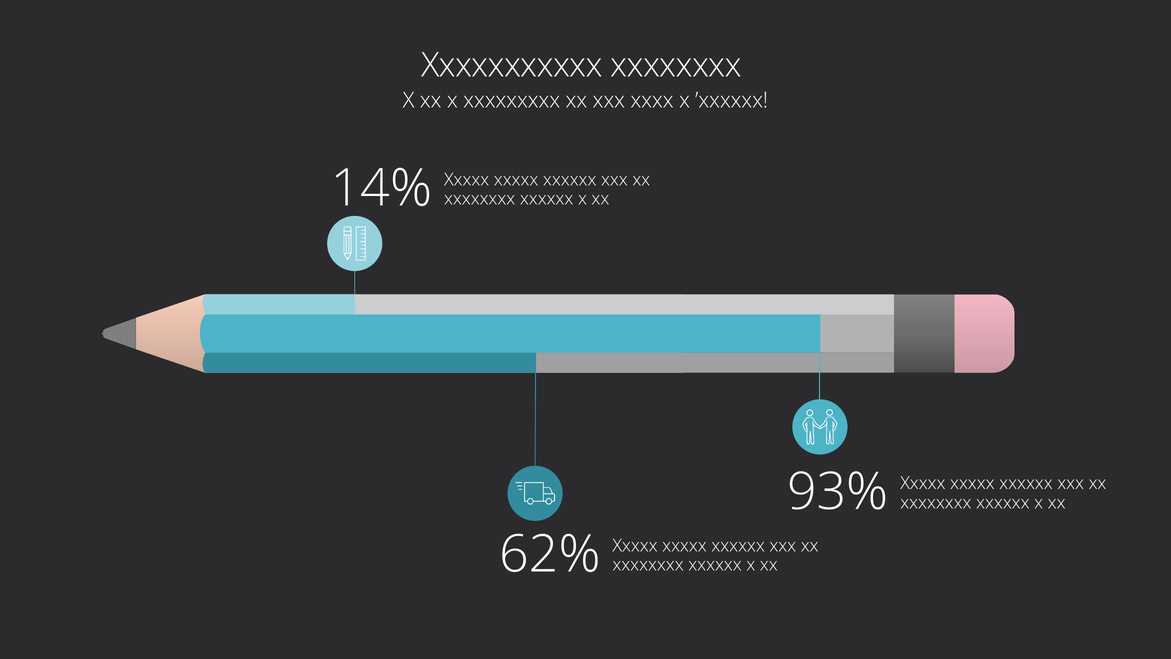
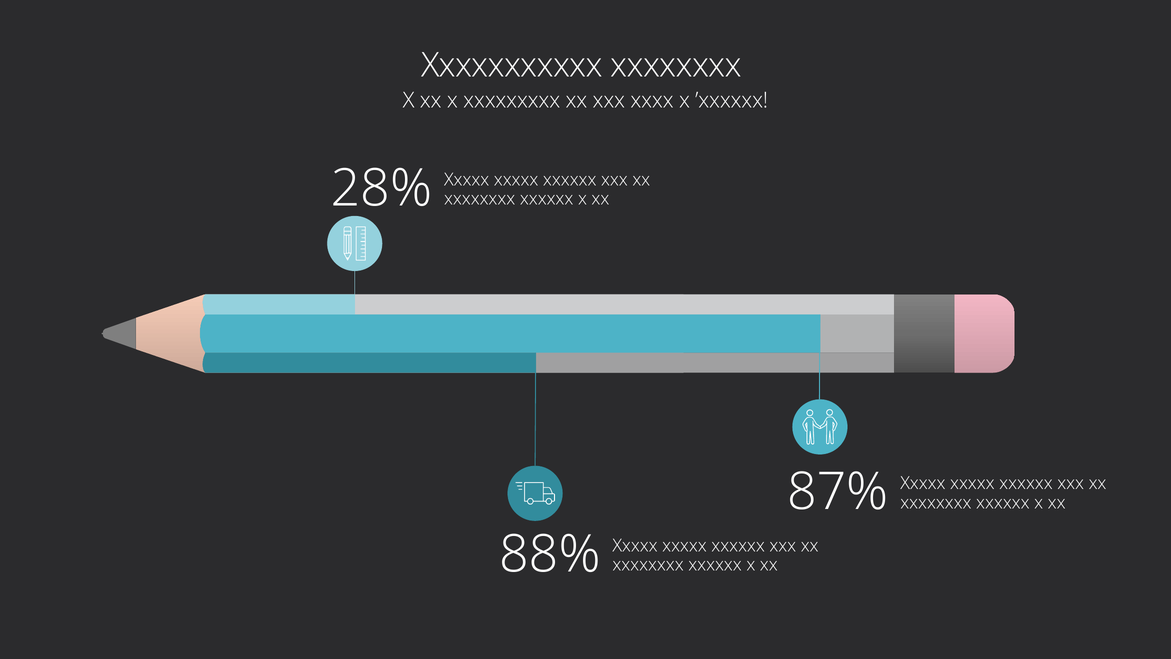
14%: 14% -> 28%
93%: 93% -> 87%
62%: 62% -> 88%
